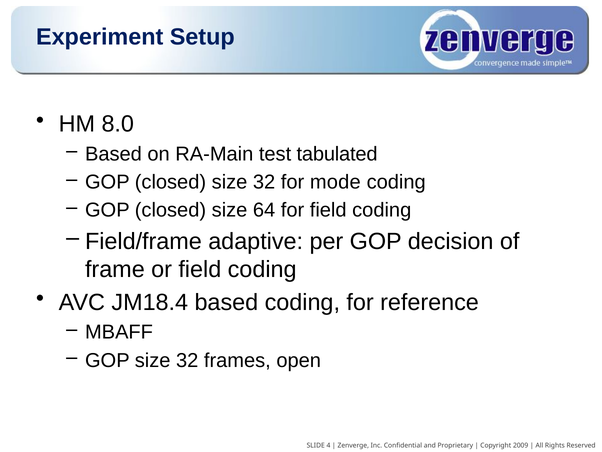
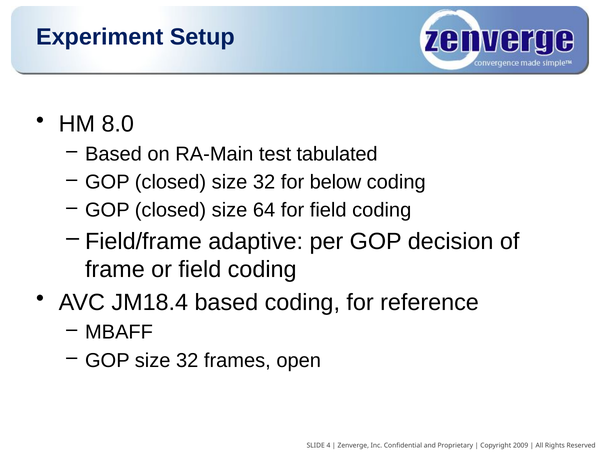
mode: mode -> below
